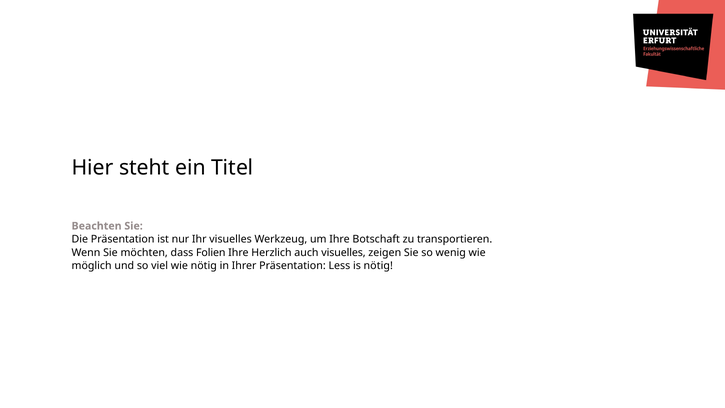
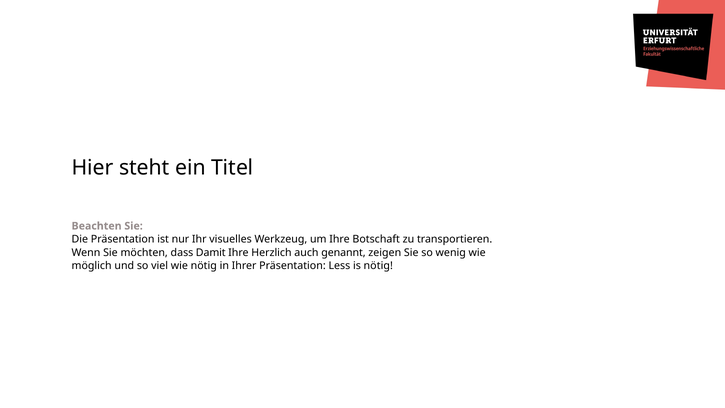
Folien: Folien -> Damit
auch visuelles: visuelles -> genannt
